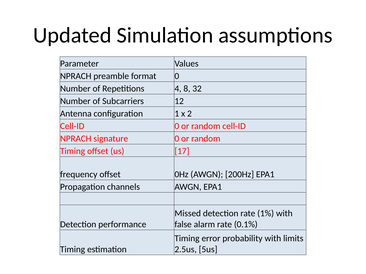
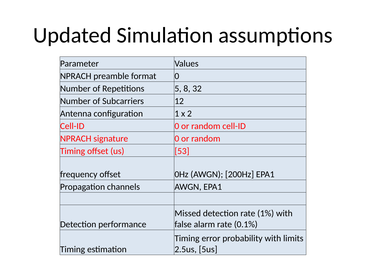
4: 4 -> 5
17: 17 -> 53
